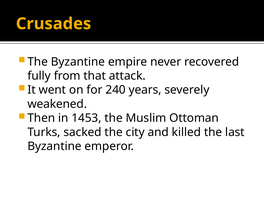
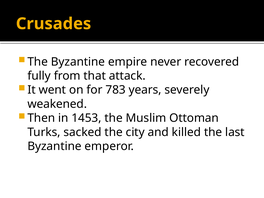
240: 240 -> 783
